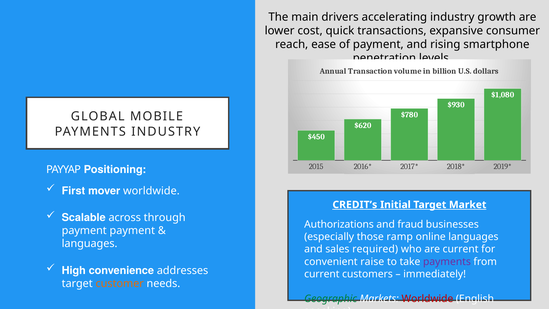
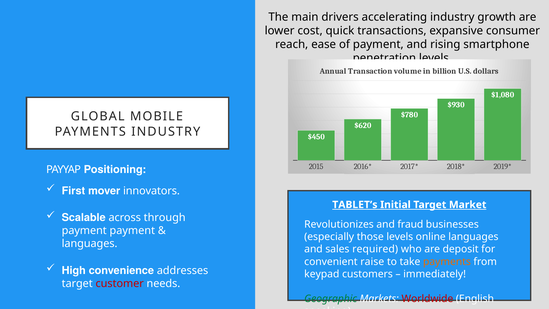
mover worldwide: worldwide -> innovators
CREDIT’s: CREDIT’s -> TABLET’s
Authorizations: Authorizations -> Revolutionizes
those ramp: ramp -> levels
are current: current -> deposit
payments at (447, 261) colour: purple -> orange
current at (322, 274): current -> keypad
customer colour: orange -> red
